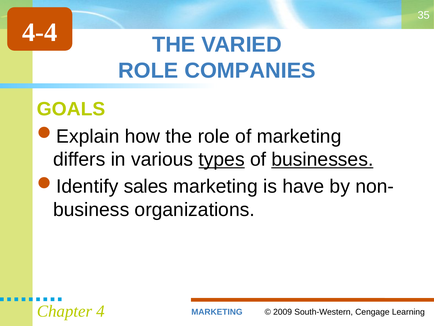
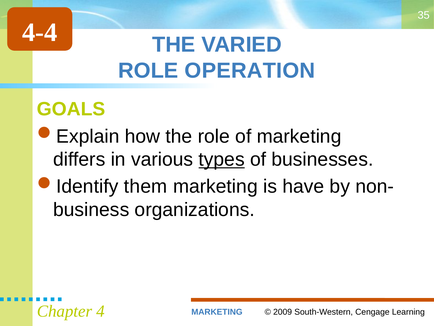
COMPANIES: COMPANIES -> OPERATION
businesses underline: present -> none
sales: sales -> them
